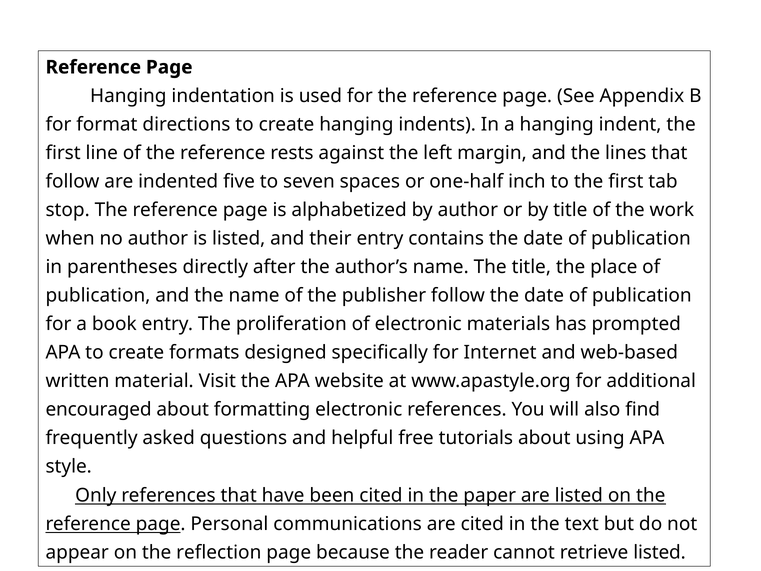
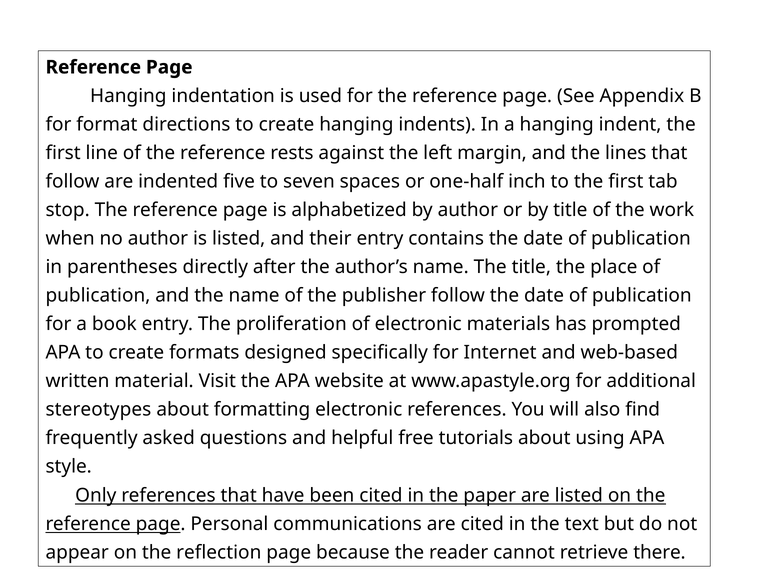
encouraged: encouraged -> stereotypes
retrieve listed: listed -> there
